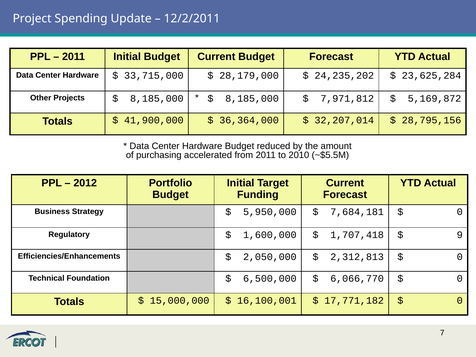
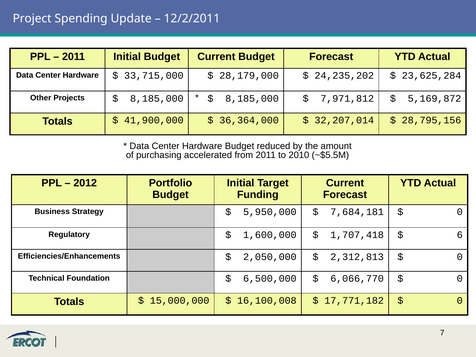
9: 9 -> 6
16,100,001: 16,100,001 -> 16,100,008
